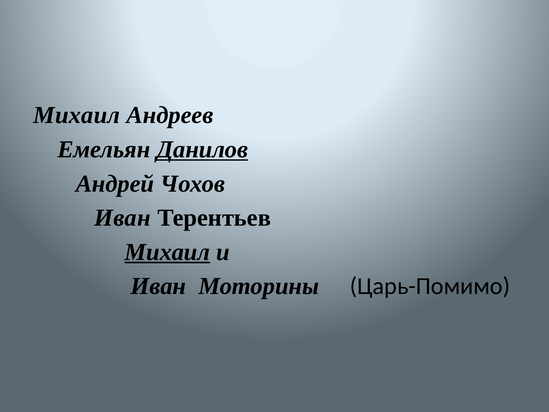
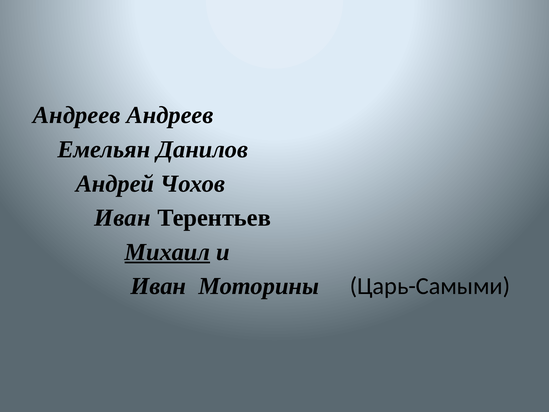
Михаил at (77, 115): Михаил -> Андреев
Данилов underline: present -> none
Царь-Помимо: Царь-Помимо -> Царь-Самыми
